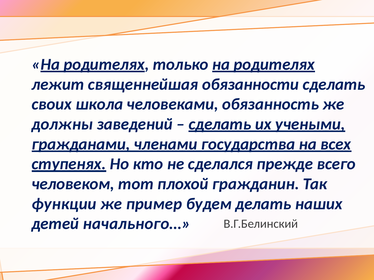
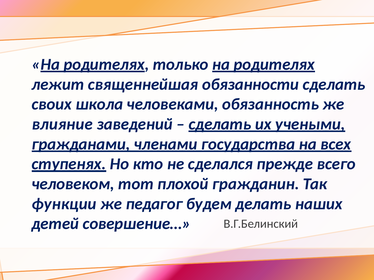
должны: должны -> влияние
пример: пример -> педагог
начального…: начального… -> совершение…
